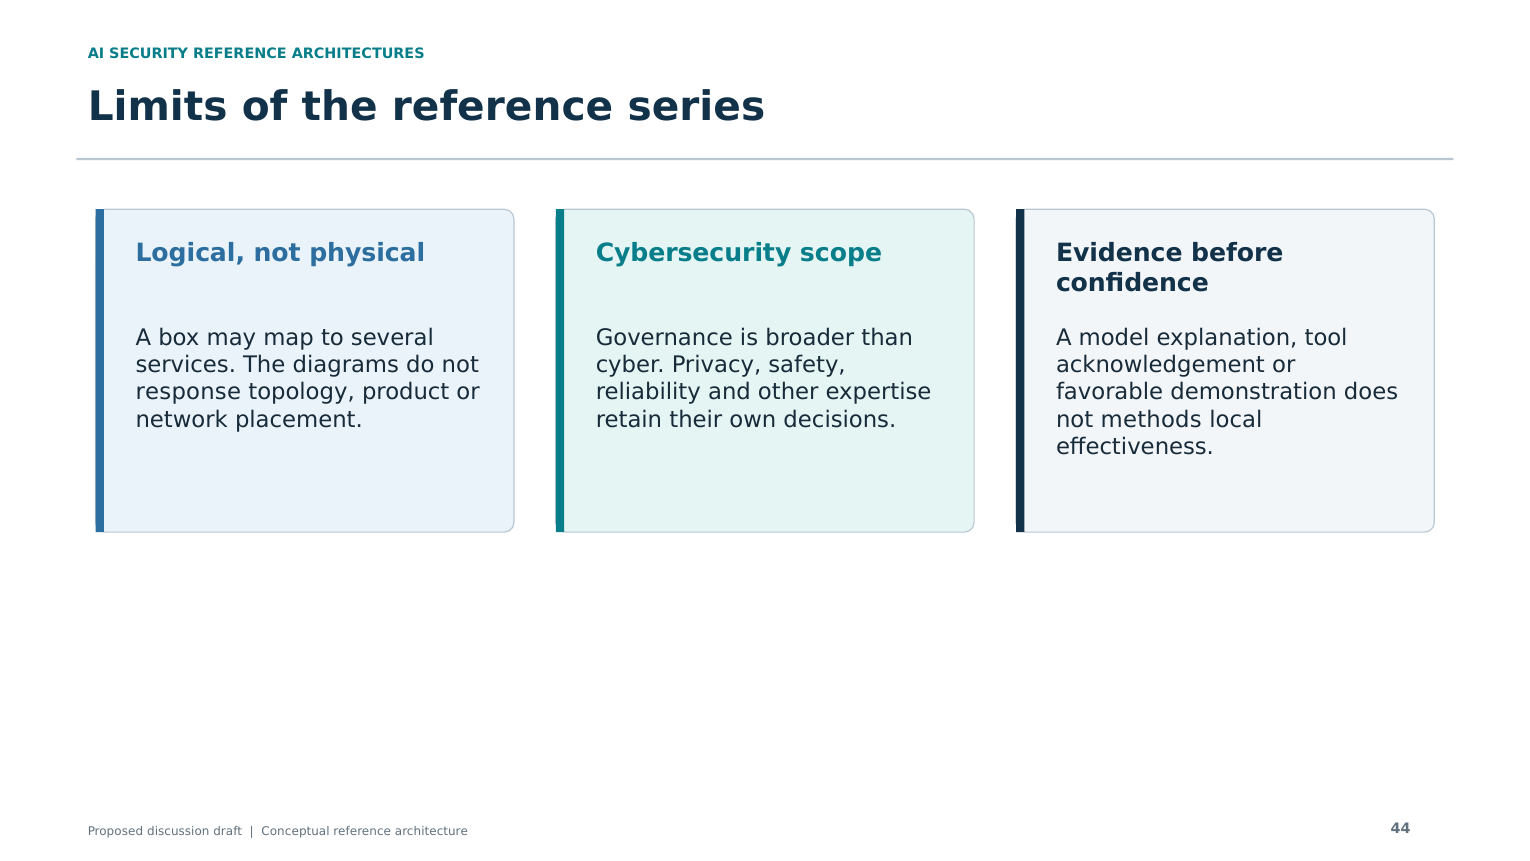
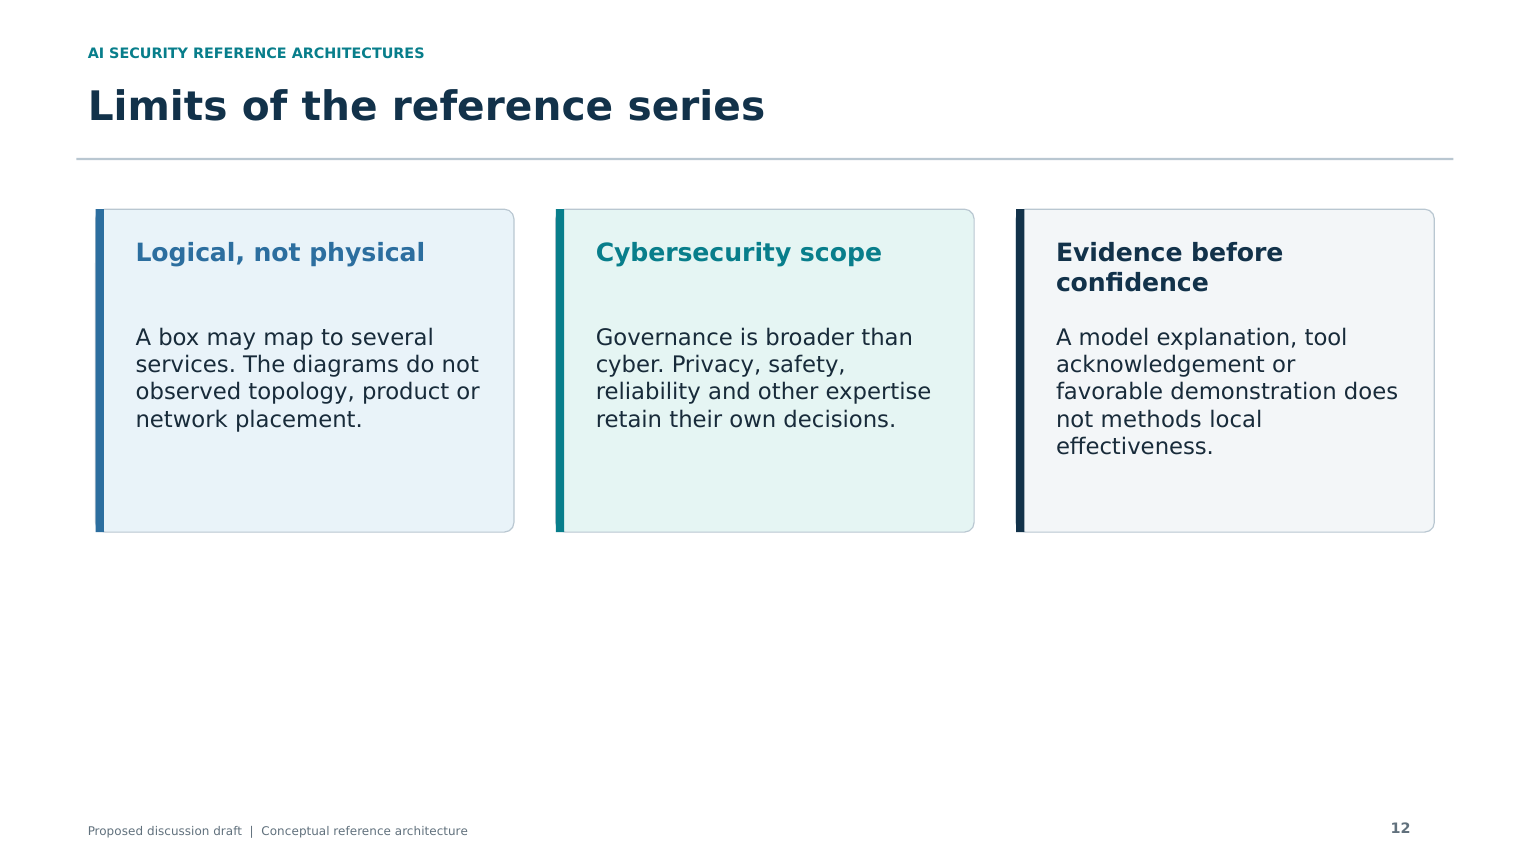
response: response -> observed
44: 44 -> 12
